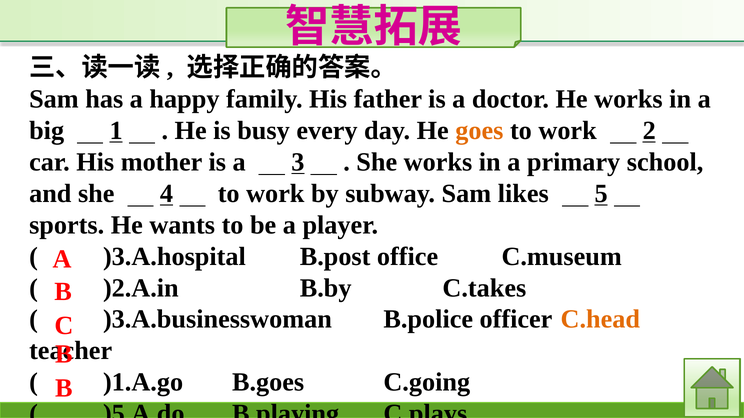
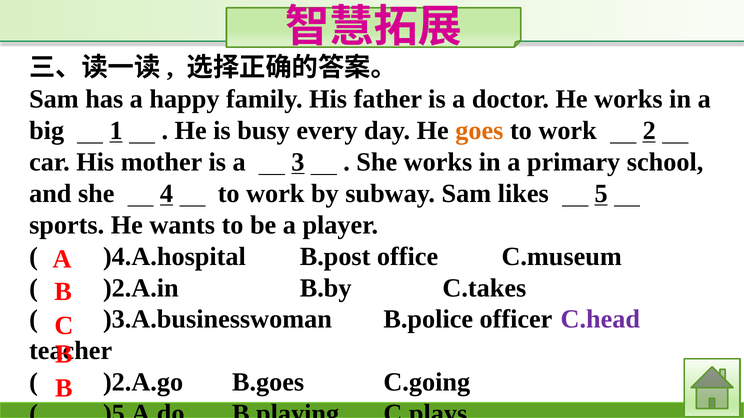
)3.A.hospital: )3.A.hospital -> )4.A.hospital
C.head colour: orange -> purple
)1.A.go: )1.A.go -> )2.A.go
